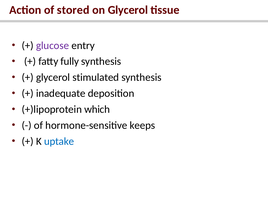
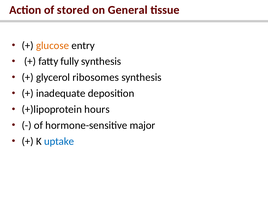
on Glycerol: Glycerol -> General
glucose colour: purple -> orange
stimulated: stimulated -> ribosomes
which: which -> hours
keeps: keeps -> major
